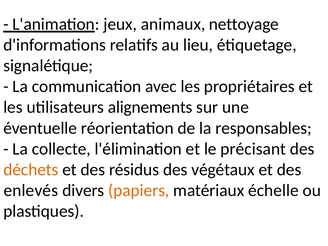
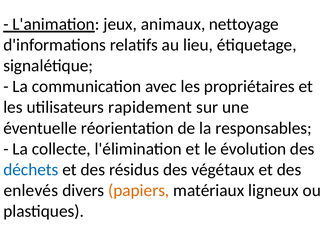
alignements: alignements -> rapidement
précisant: précisant -> évolution
déchets colour: orange -> blue
échelle: échelle -> ligneux
